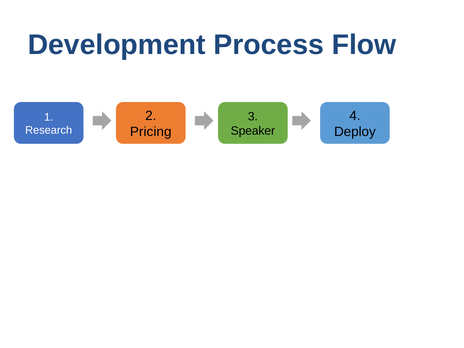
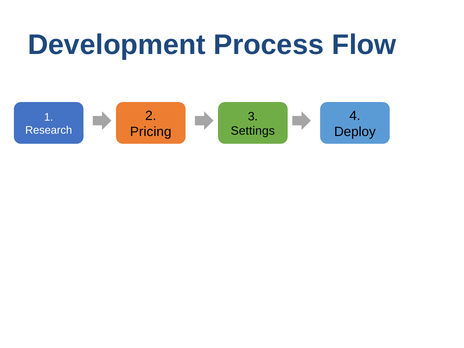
Speaker: Speaker -> Settings
